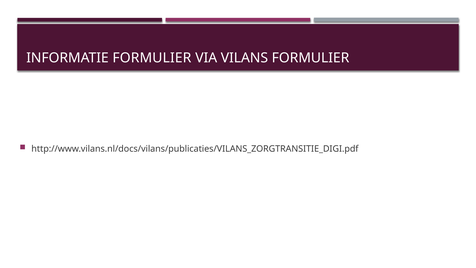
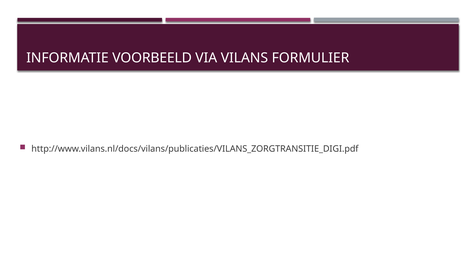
INFORMATIE FORMULIER: FORMULIER -> VOORBEELD
